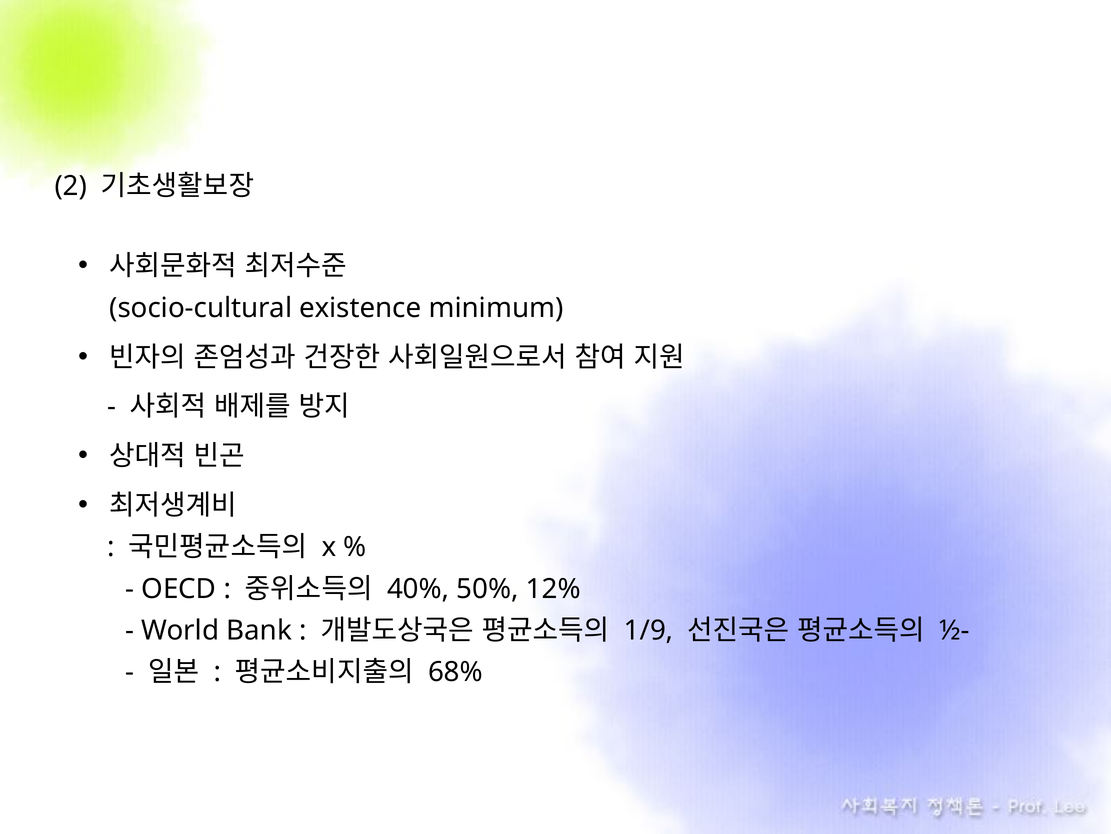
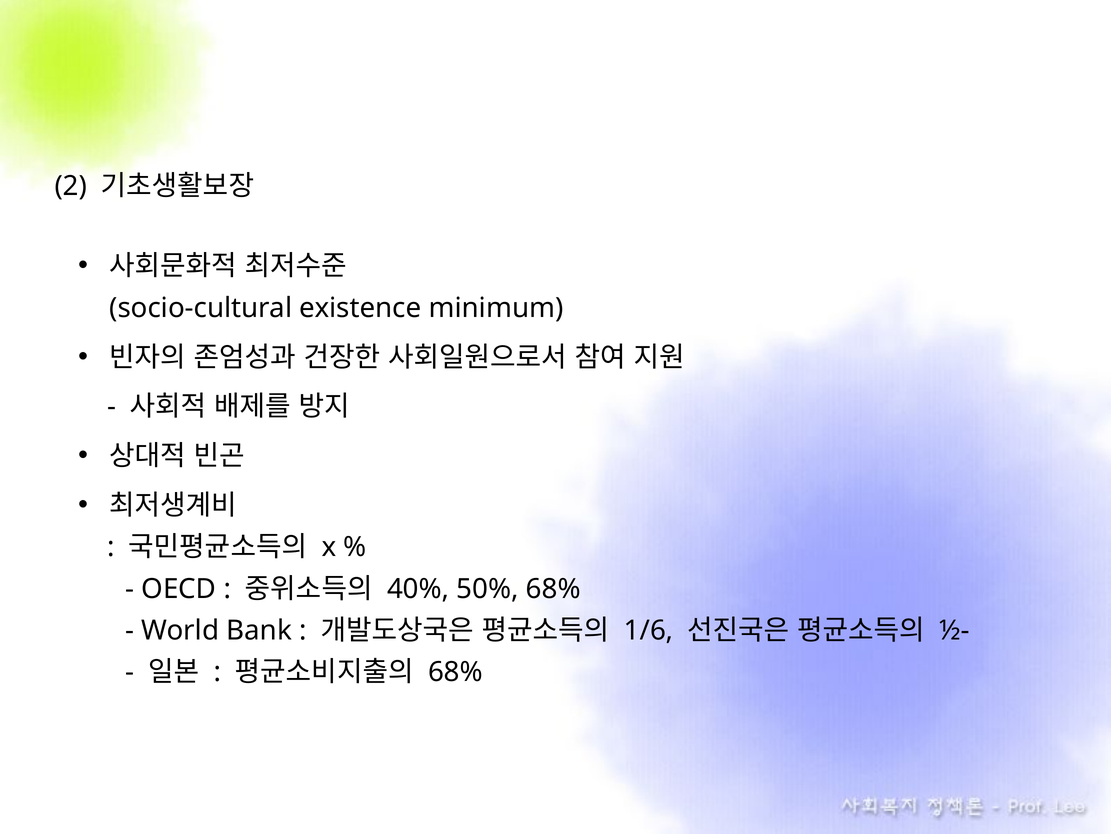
50% 12%: 12% -> 68%
1/9: 1/9 -> 1/6
